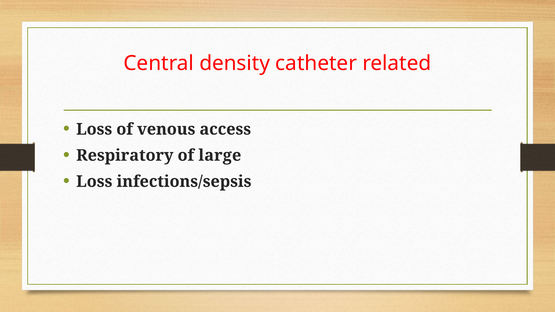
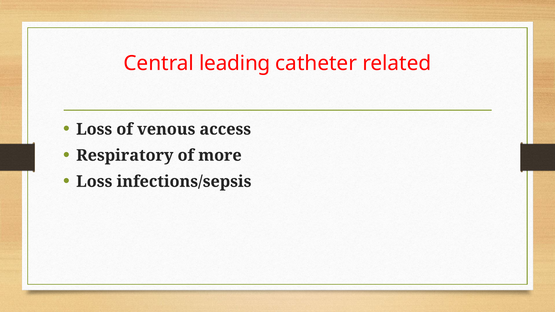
density: density -> leading
large: large -> more
